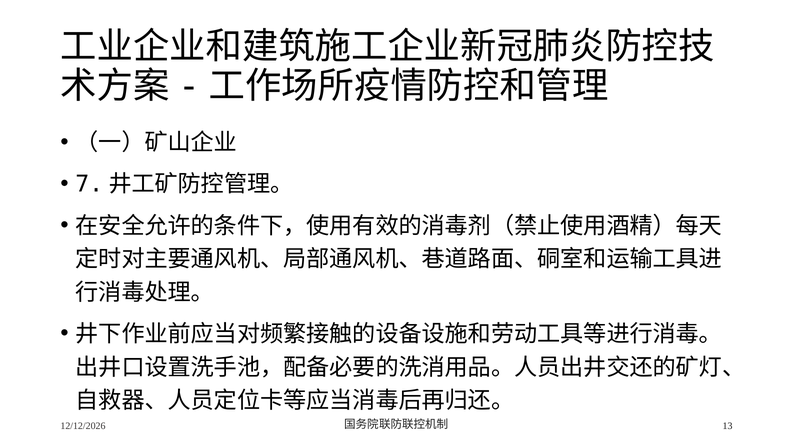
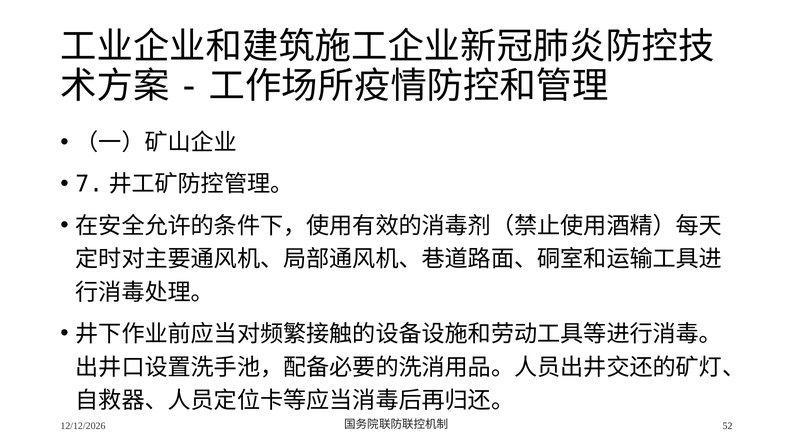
13: 13 -> 52
